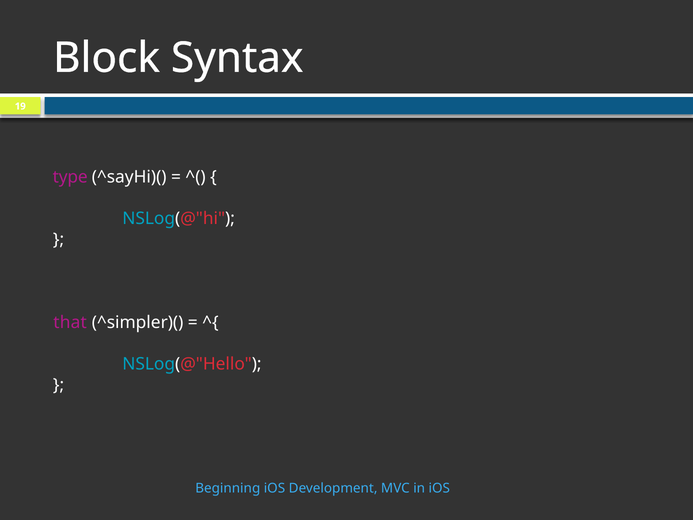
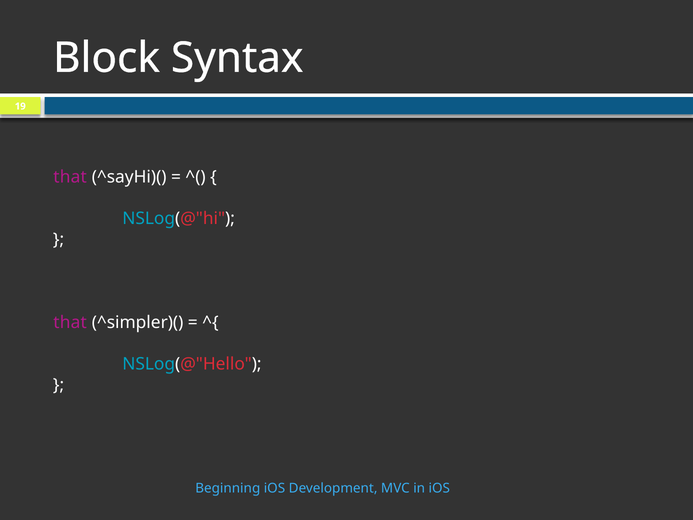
type at (70, 177): type -> that
